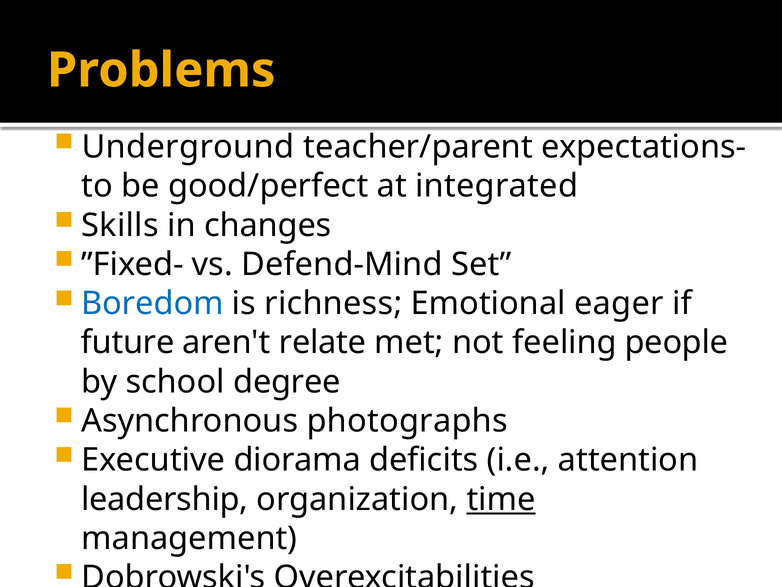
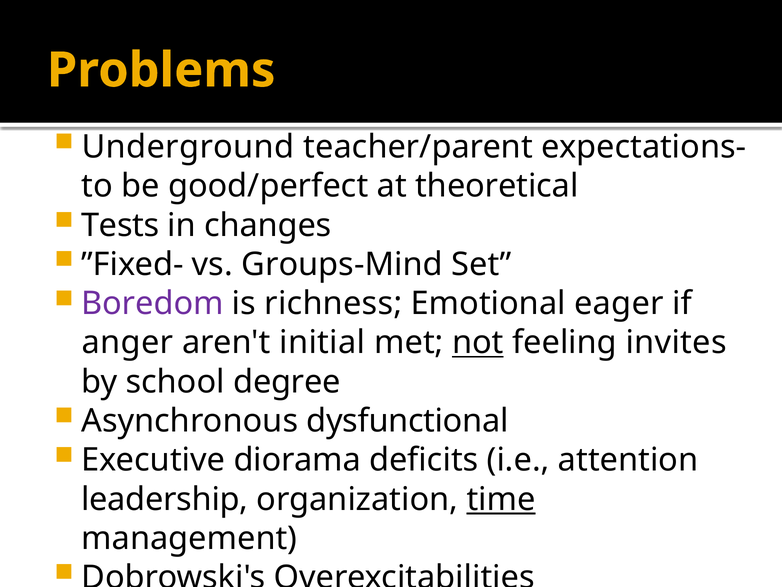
integrated: integrated -> theoretical
Skills: Skills -> Tests
Defend-Mind: Defend-Mind -> Groups-Mind
Boredom colour: blue -> purple
future: future -> anger
relate: relate -> initial
not underline: none -> present
people: people -> invites
photographs: photographs -> dysfunctional
